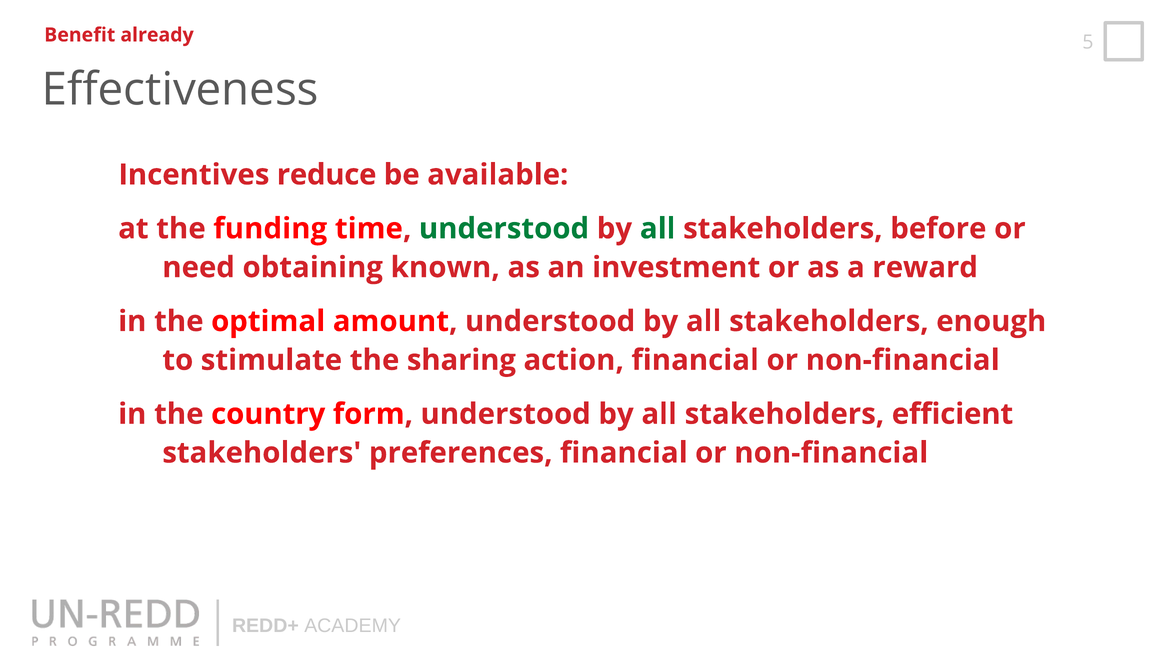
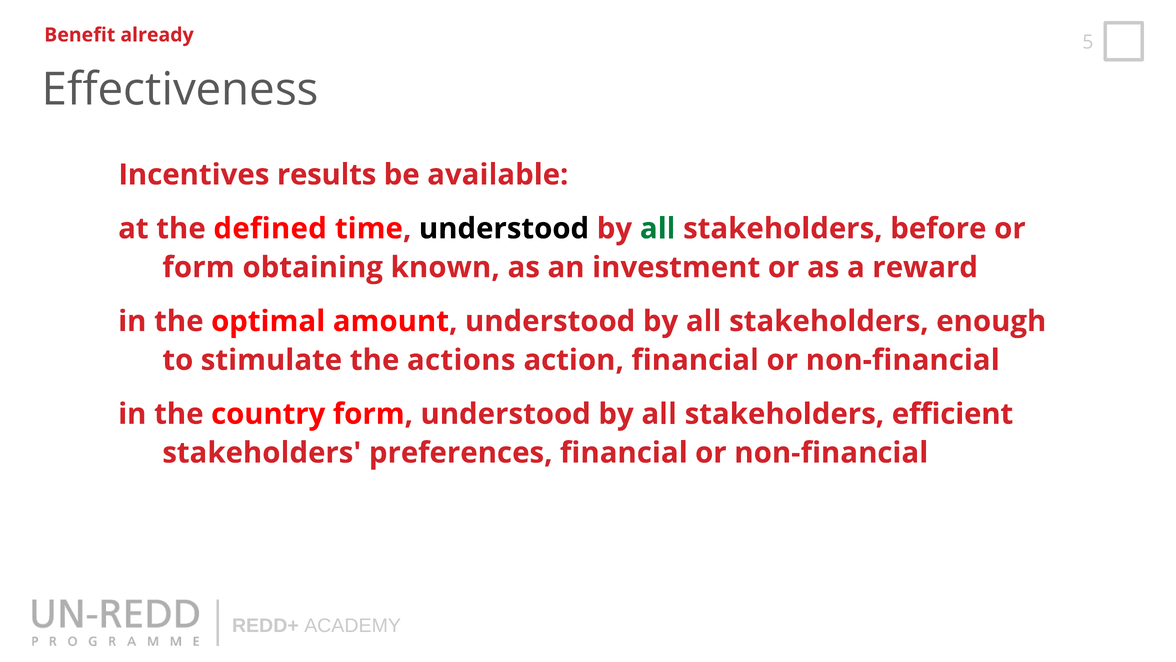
reduce: reduce -> results
funding: funding -> defined
understood at (504, 228) colour: green -> black
need at (199, 267): need -> form
sharing: sharing -> actions
